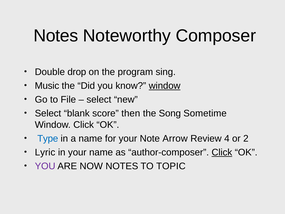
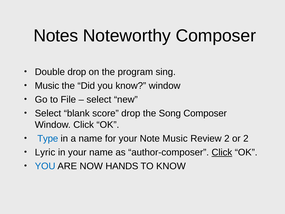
window at (165, 86) underline: present -> none
score then: then -> drop
Song Sometime: Sometime -> Composer
Note Arrow: Arrow -> Music
Review 4: 4 -> 2
YOU at (45, 166) colour: purple -> blue
NOW NOTES: NOTES -> HANDS
TO TOPIC: TOPIC -> KNOW
